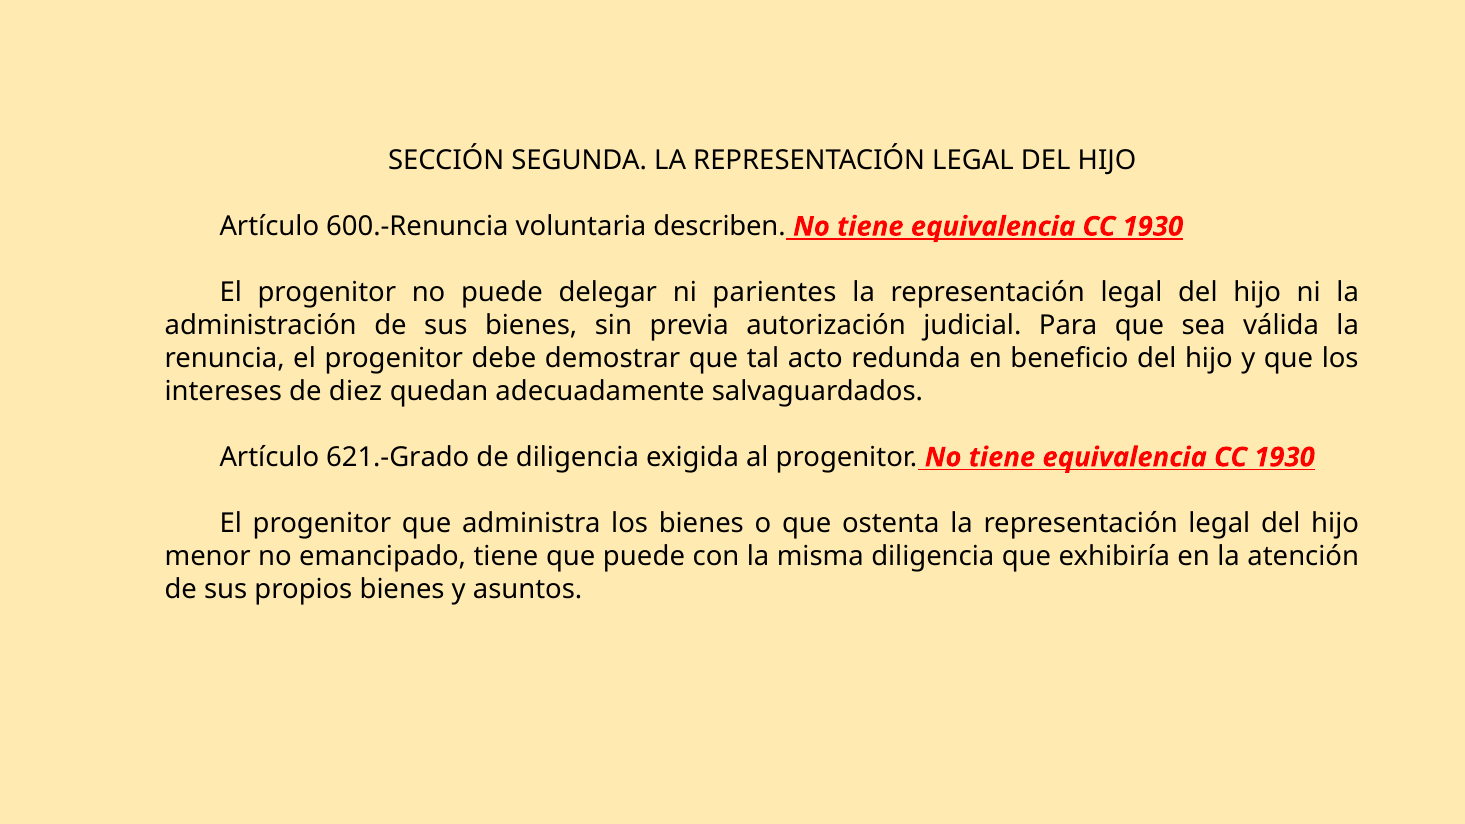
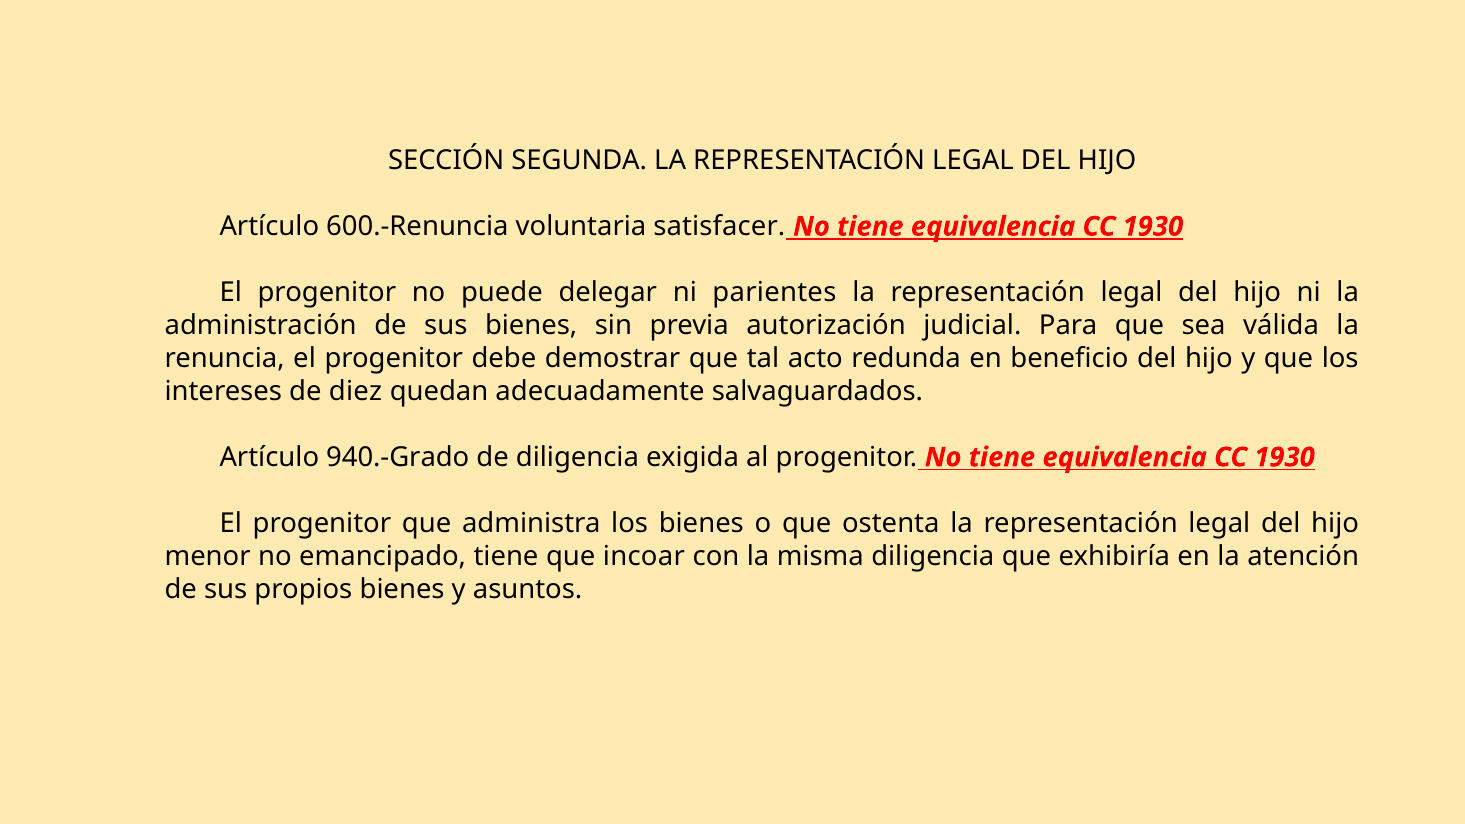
describen: describen -> satisfacer
621.-Grado: 621.-Grado -> 940.-Grado
que puede: puede -> incoar
